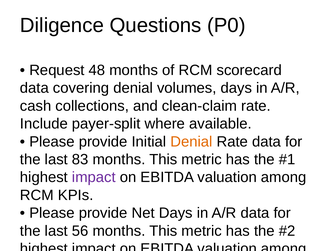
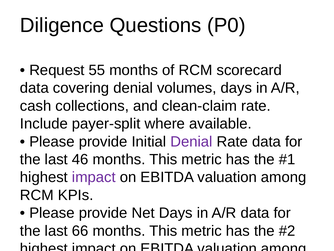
48: 48 -> 55
Denial at (191, 141) colour: orange -> purple
83: 83 -> 46
56: 56 -> 66
